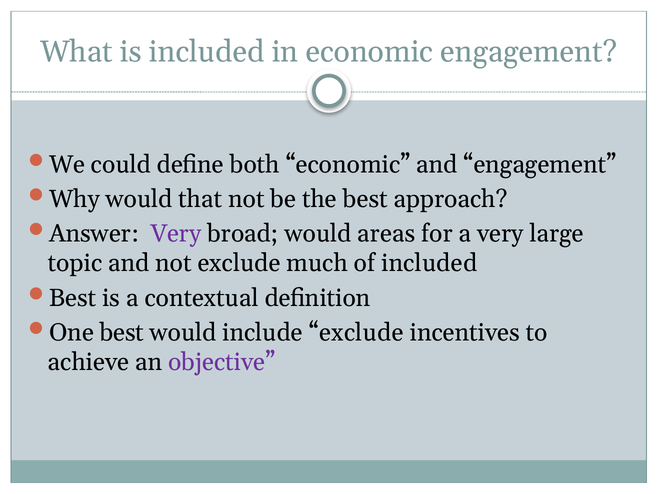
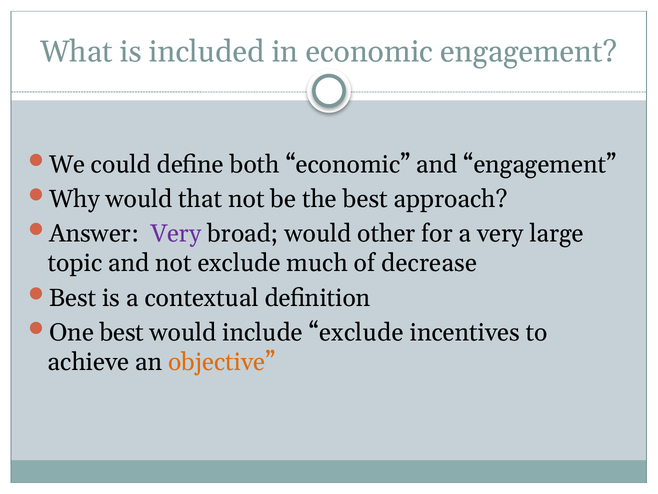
areas: areas -> other
of included: included -> decrease
objective colour: purple -> orange
